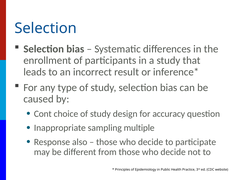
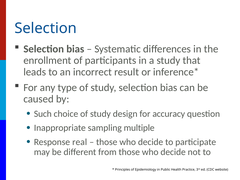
Cont: Cont -> Such
also: also -> real
